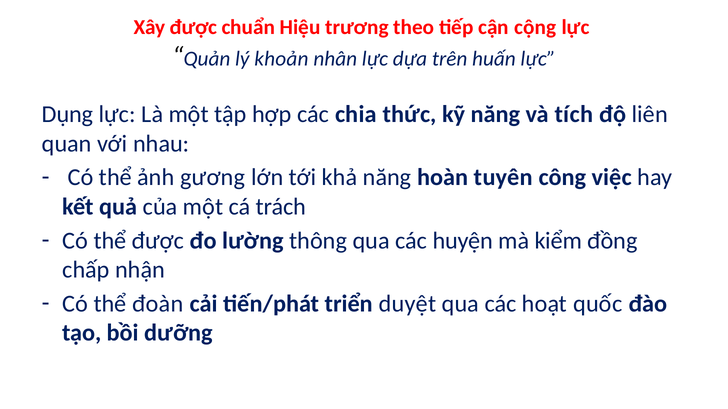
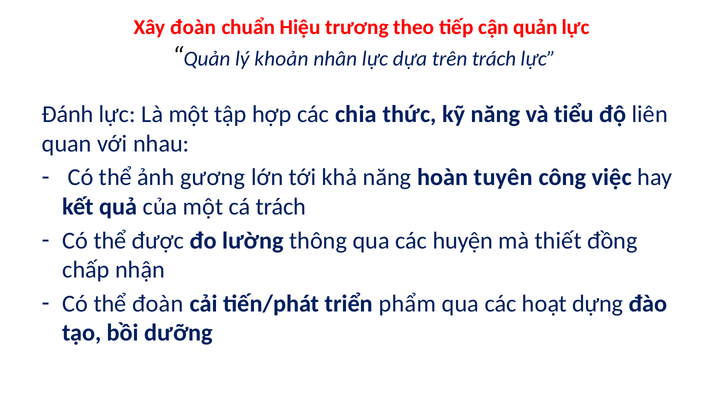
Xây được: được -> đoàn
cận cộng: cộng -> quản
trên huấn: huấn -> trách
Dụng: Dụng -> Đánh
tích: tích -> tiểu
kiểm: kiểm -> thiết
duyệt: duyệt -> phẩm
quốc: quốc -> dựng
